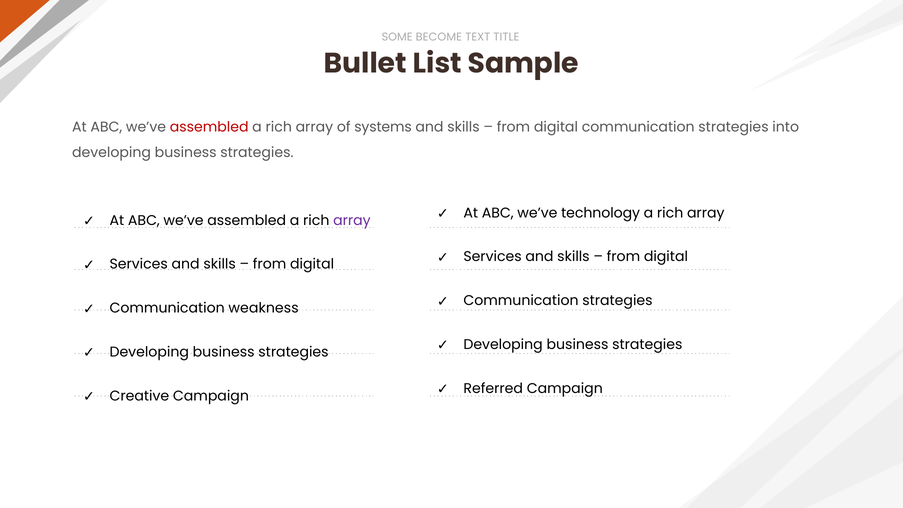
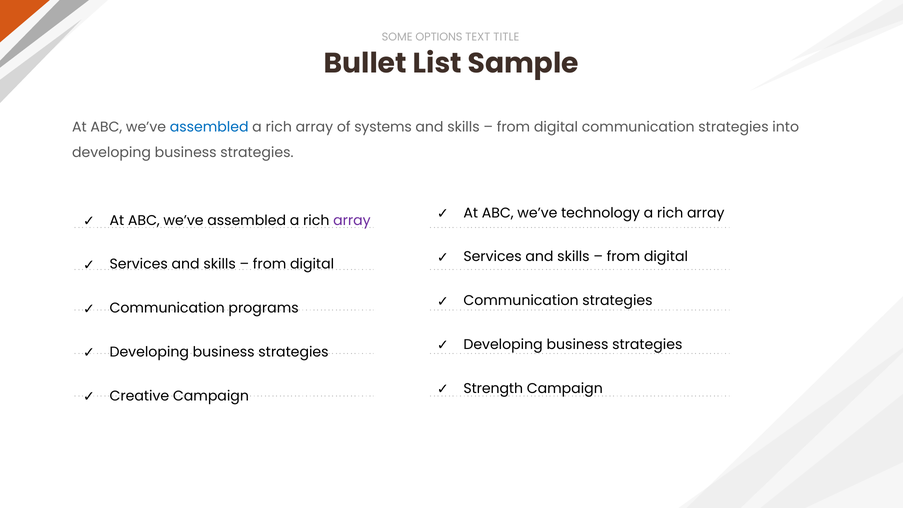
BECOME: BECOME -> OPTIONS
assembled at (209, 127) colour: red -> blue
weakness: weakness -> programs
Referred: Referred -> Strength
